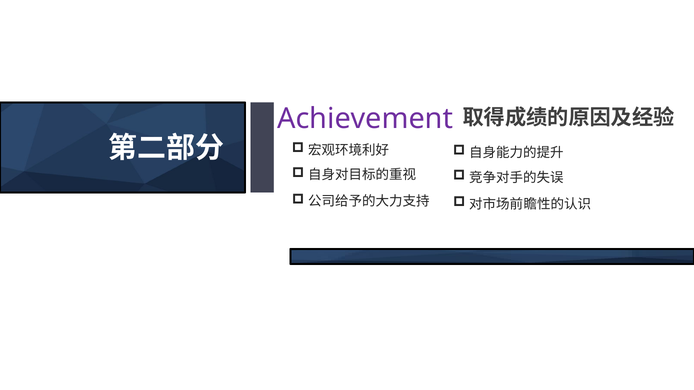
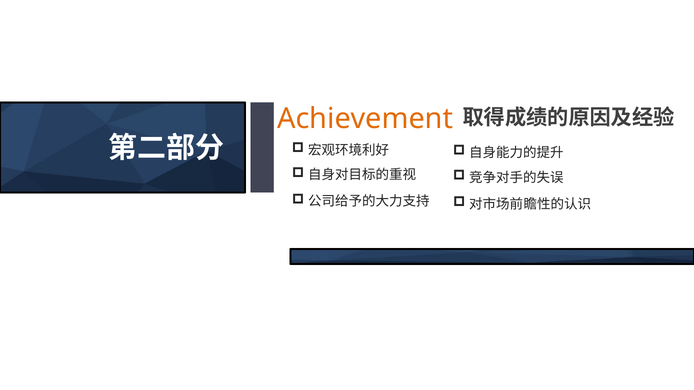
Achievement colour: purple -> orange
